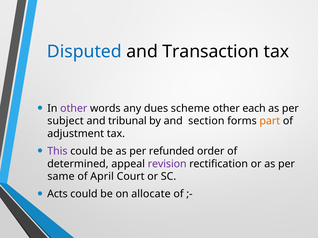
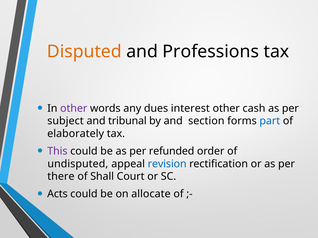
Disputed colour: blue -> orange
Transaction: Transaction -> Professions
scheme: scheme -> interest
each: each -> cash
part colour: orange -> blue
adjustment: adjustment -> elaborately
determined: determined -> undisputed
revision colour: purple -> blue
same: same -> there
April: April -> Shall
